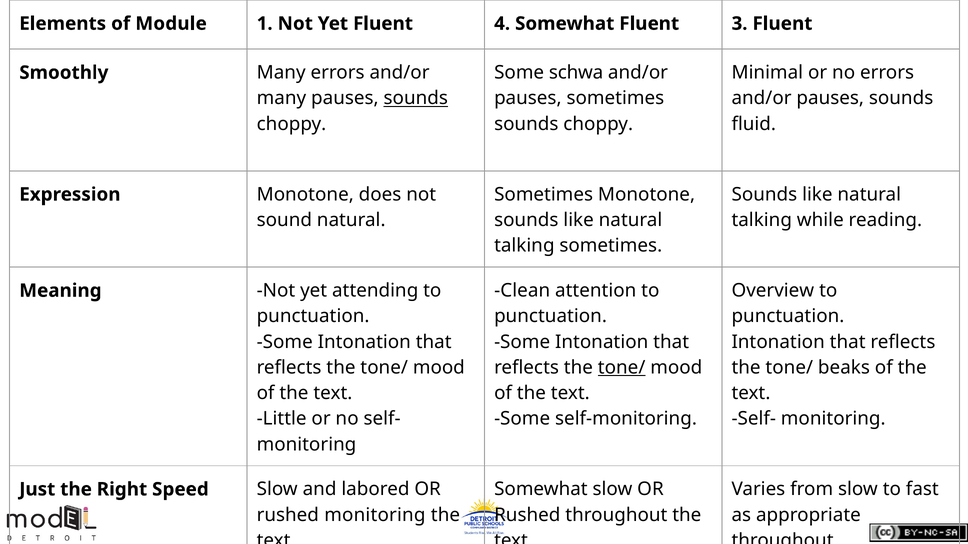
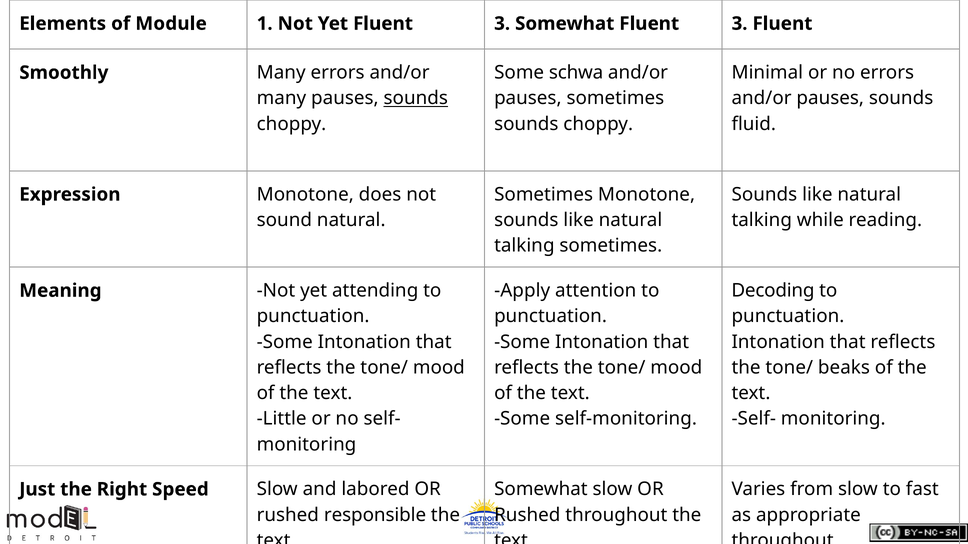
Yet Fluent 4: 4 -> 3
Clean: Clean -> Apply
Overview: Overview -> Decoding
tone/ at (622, 368) underline: present -> none
rushed monitoring: monitoring -> responsible
